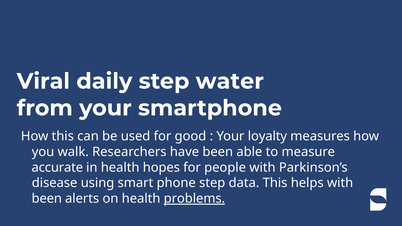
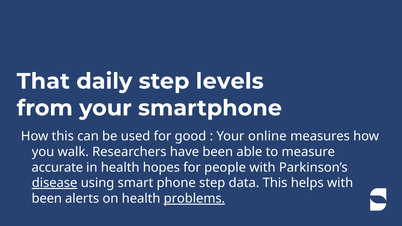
Viral: Viral -> That
water: water -> levels
loyalty: loyalty -> online
disease underline: none -> present
